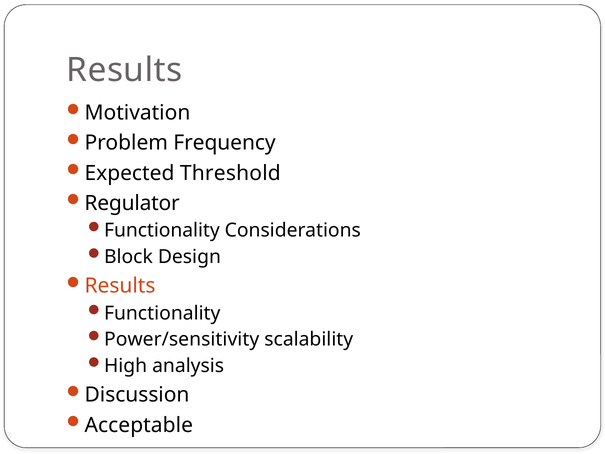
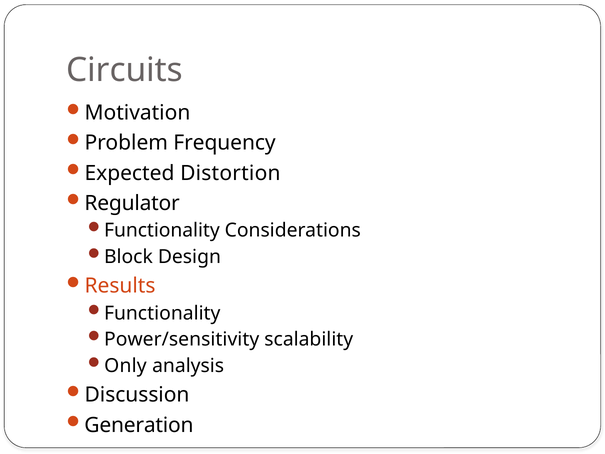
Results at (124, 70): Results -> Circuits
Threshold: Threshold -> Distortion
High: High -> Only
Acceptable: Acceptable -> Generation
